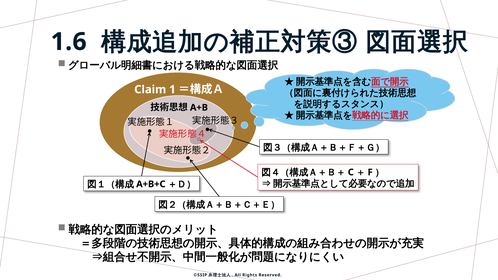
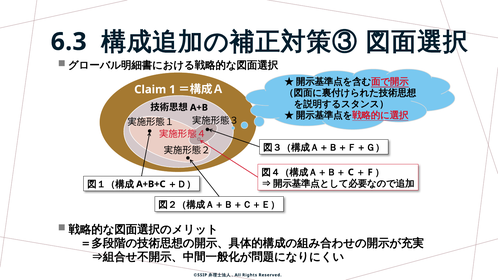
1.6: 1.6 -> 6.3
